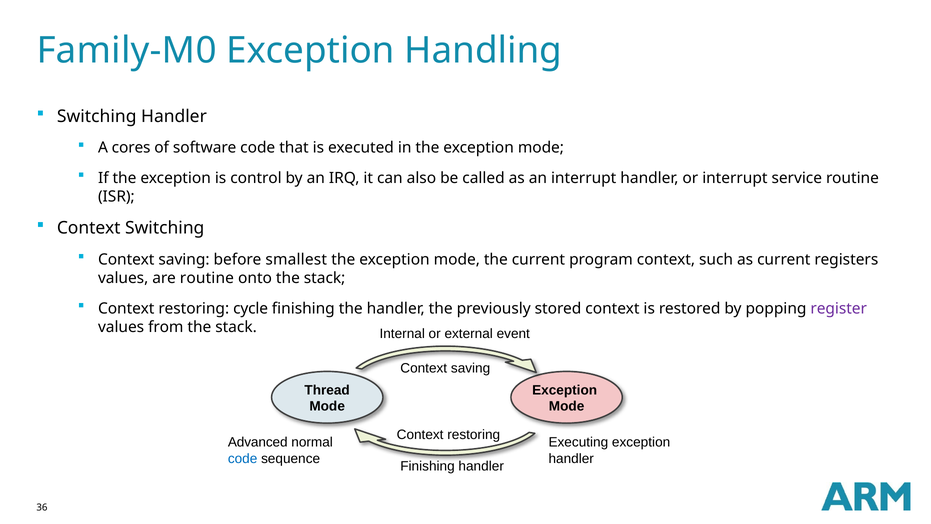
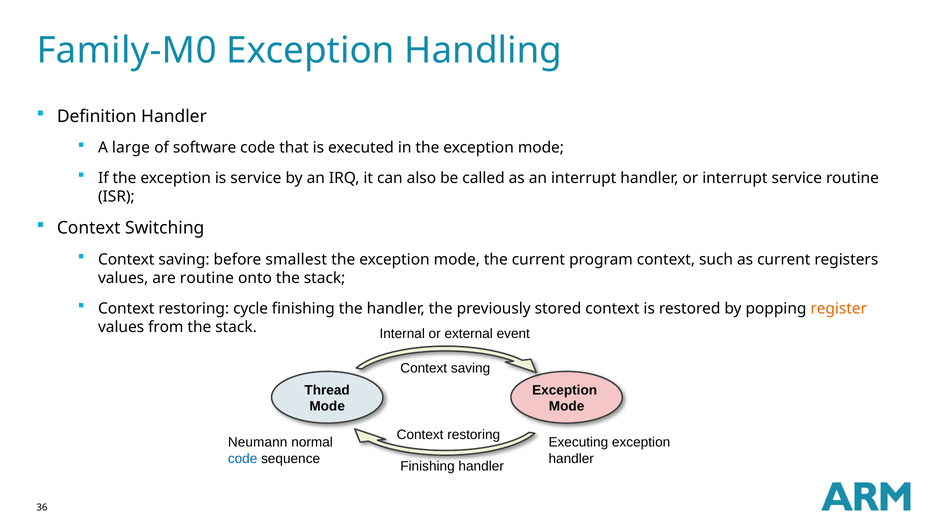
Switching at (97, 116): Switching -> Definition
cores: cores -> large
is control: control -> service
register colour: purple -> orange
Advanced: Advanced -> Neumann
